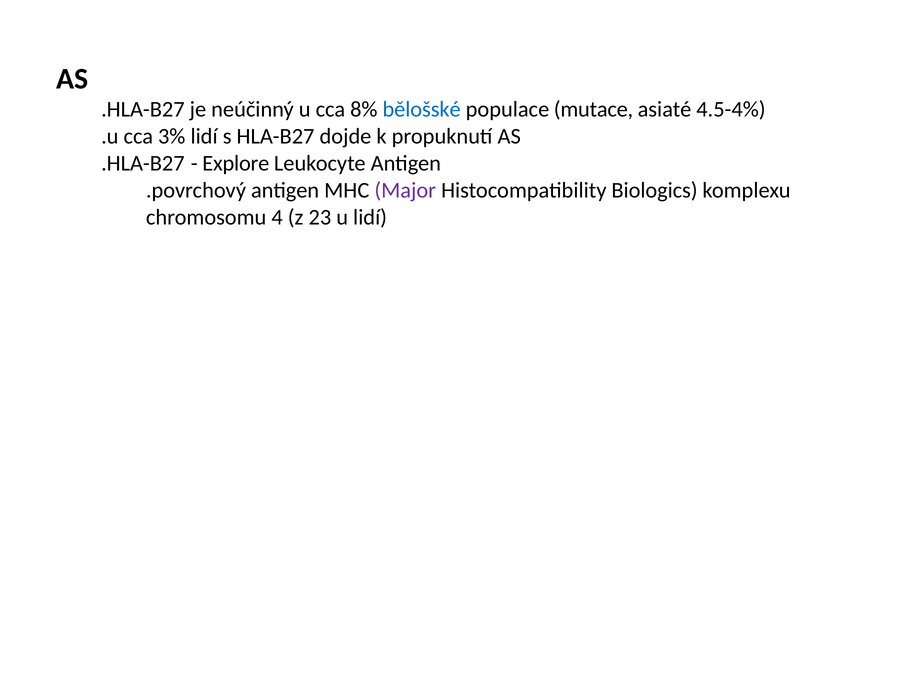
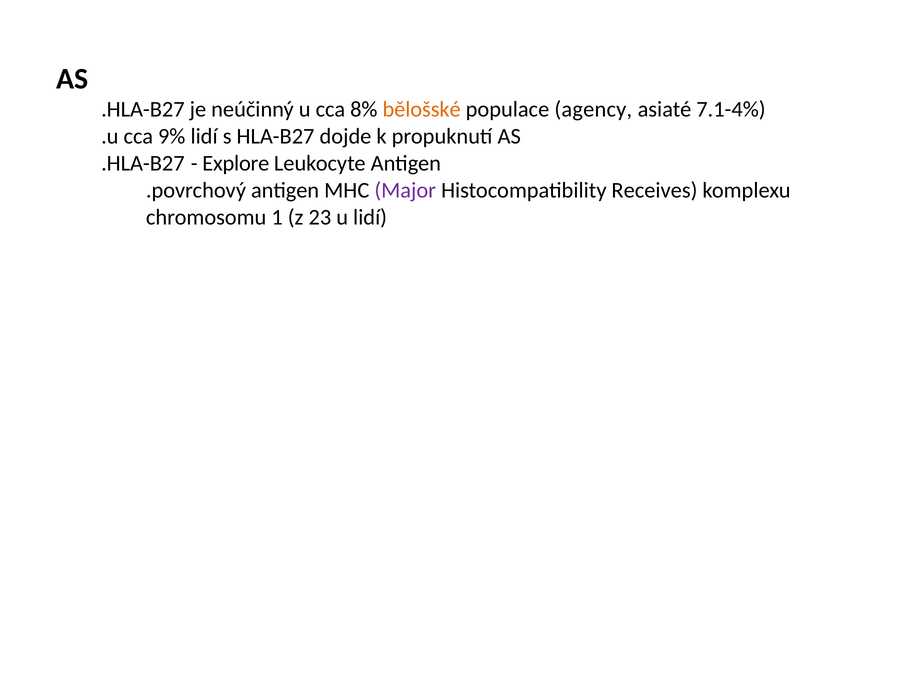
bělošské colour: blue -> orange
mutace: mutace -> agency
4.5-4%: 4.5-4% -> 7.1-4%
3%: 3% -> 9%
Biologics: Biologics -> Receives
4: 4 -> 1
